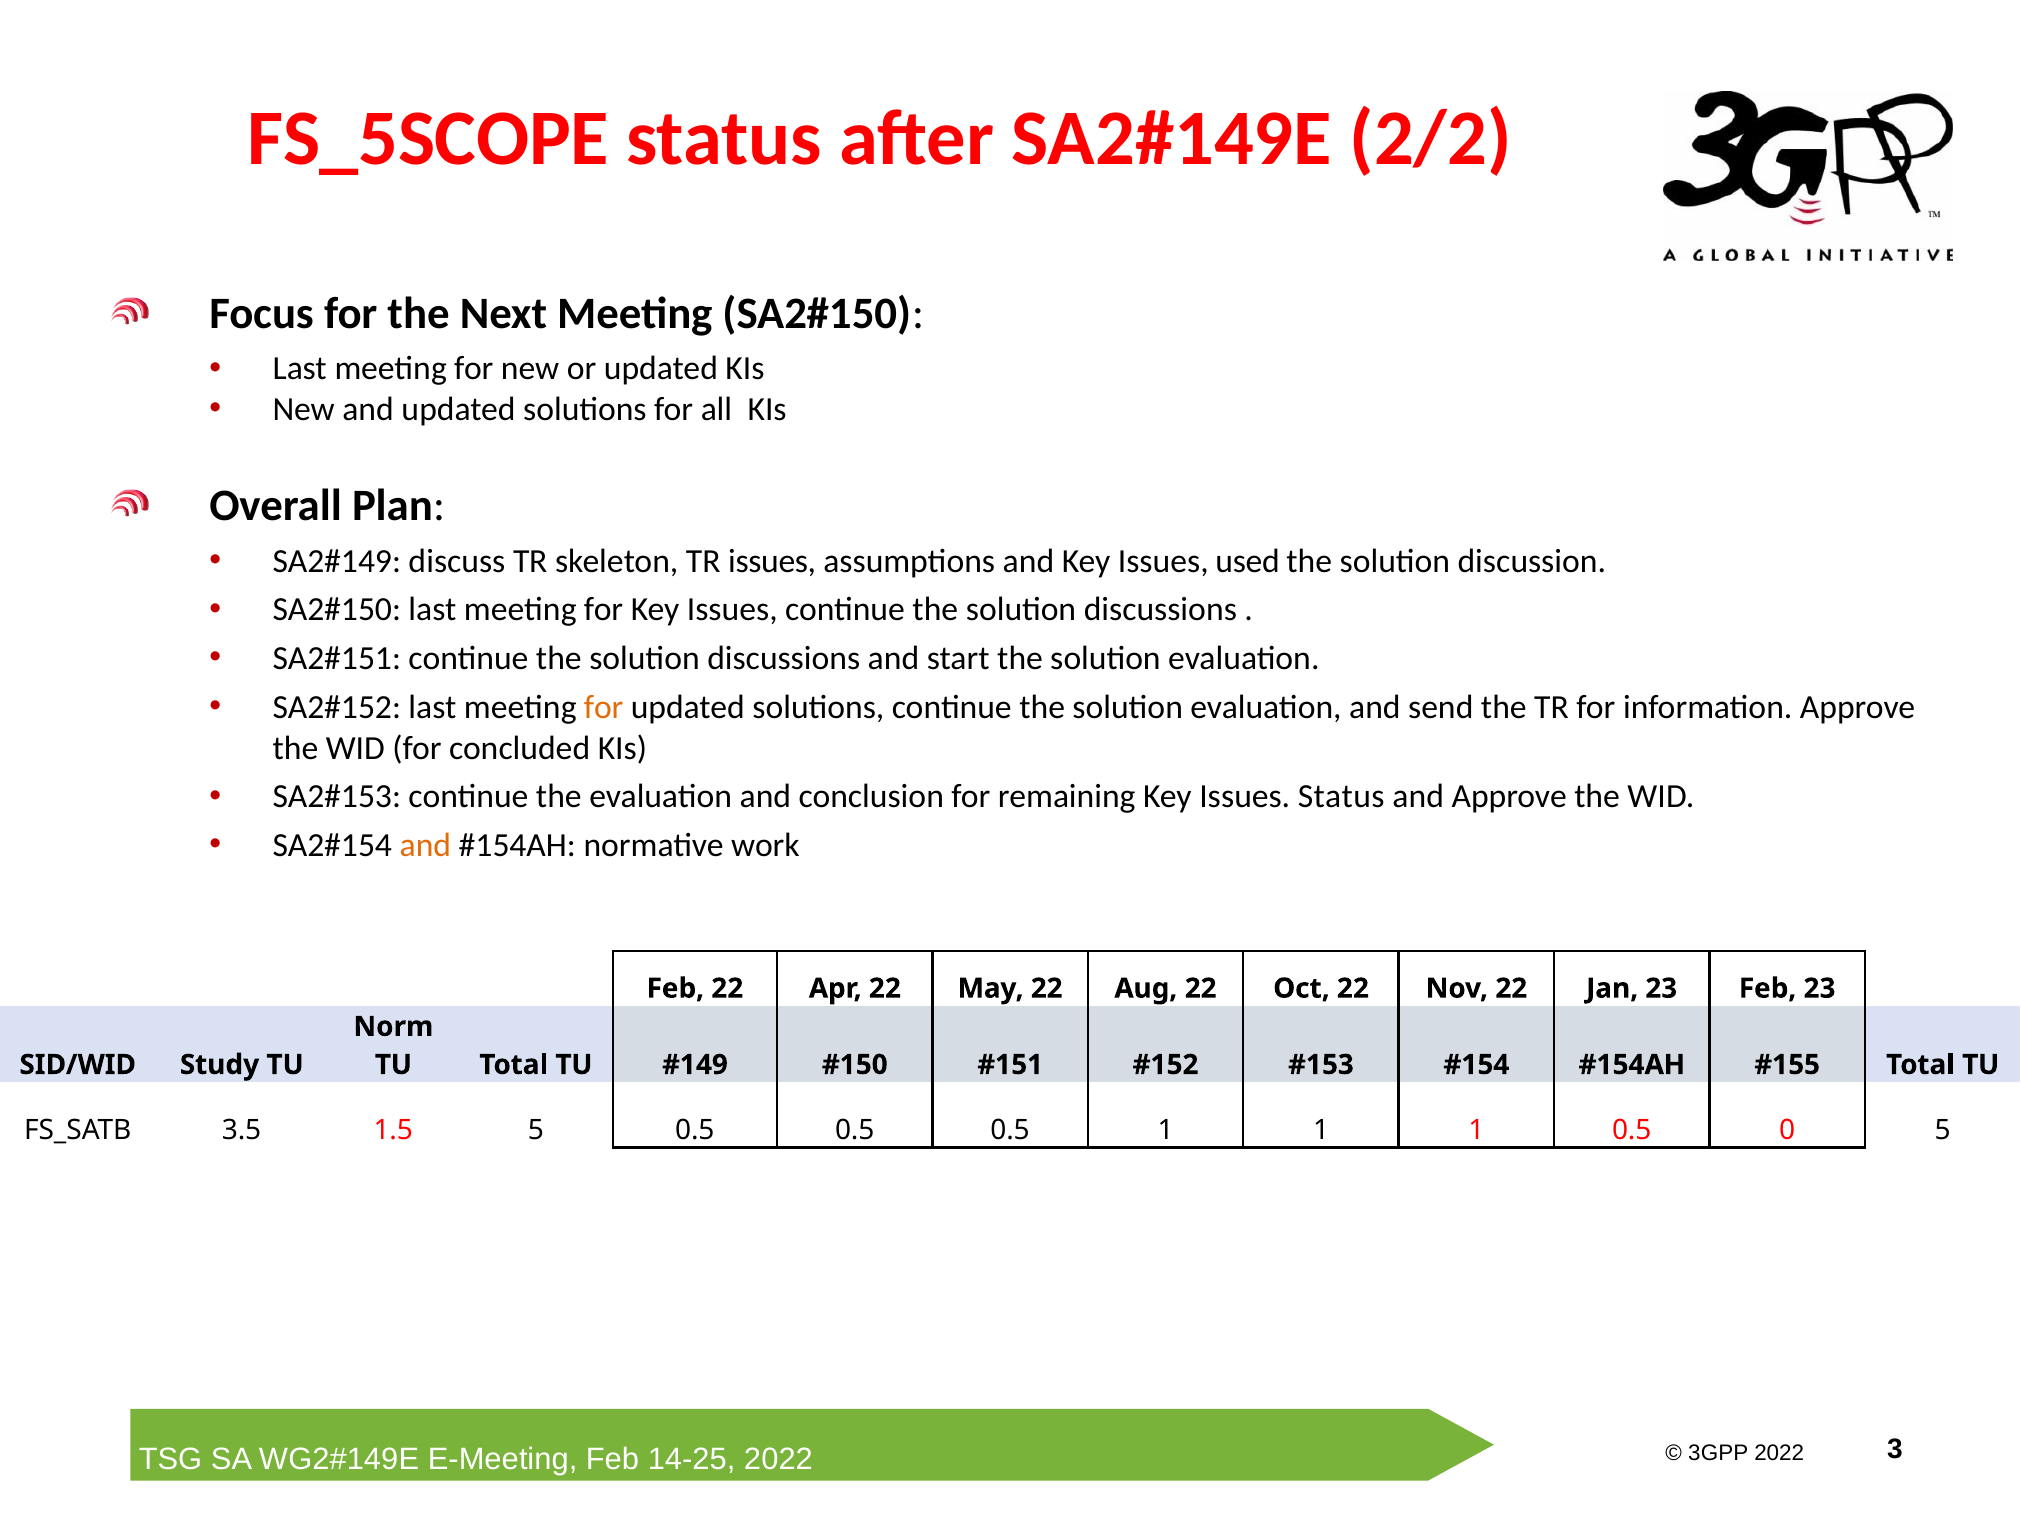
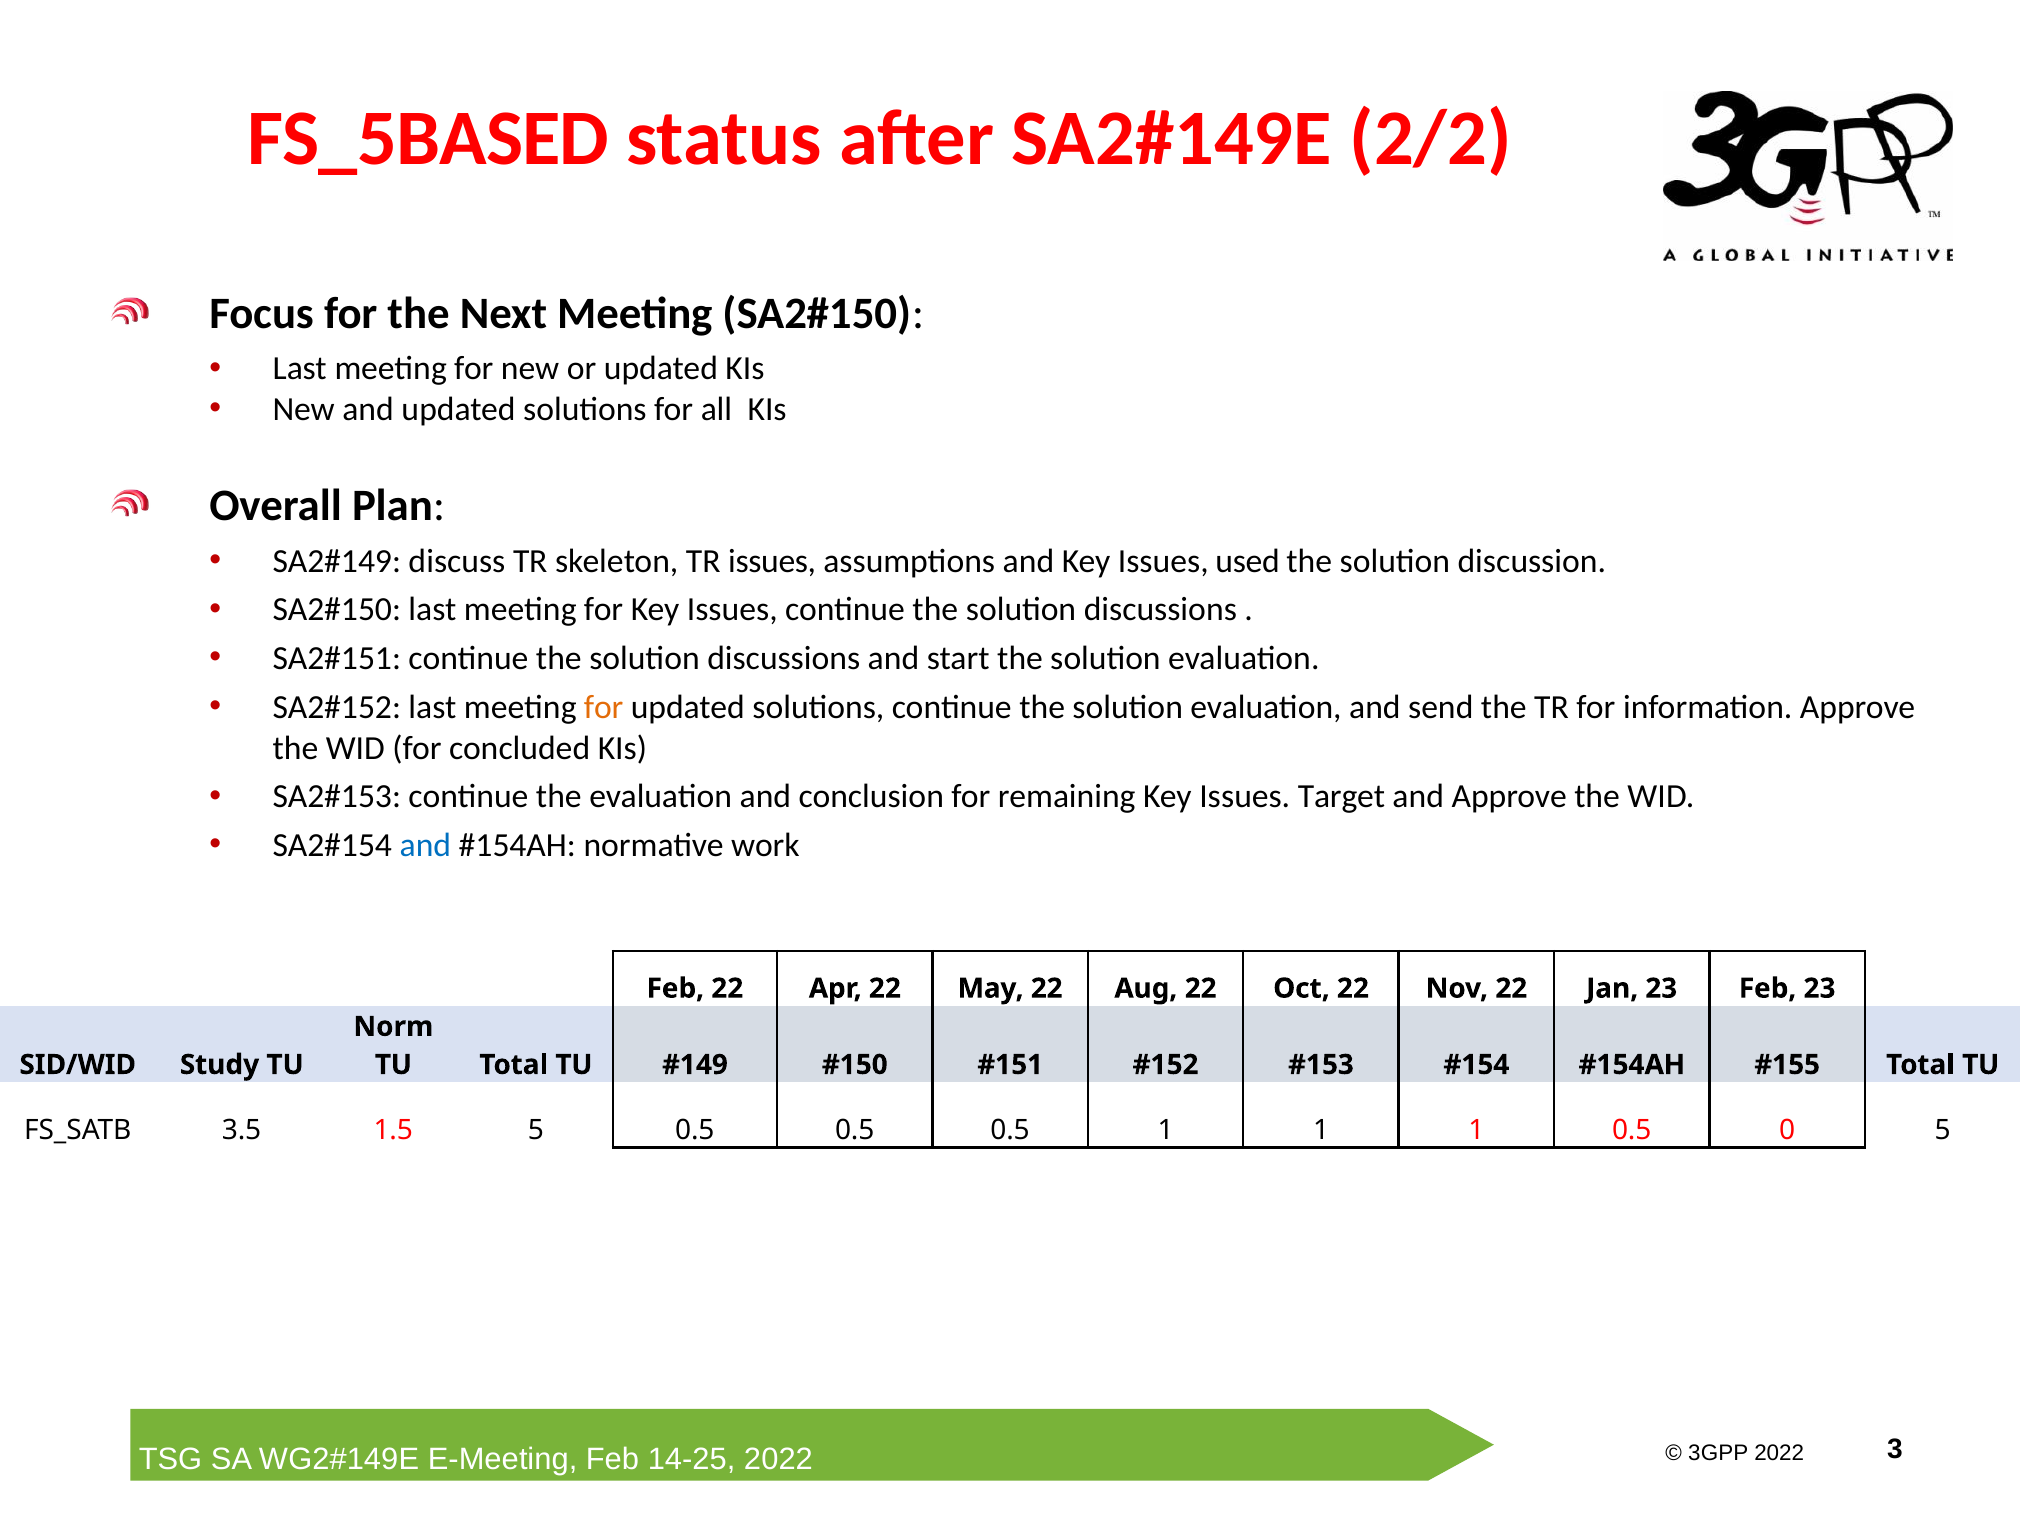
FS_5SCOPE: FS_5SCOPE -> FS_5BASED
Issues Status: Status -> Target
and at (425, 846) colour: orange -> blue
